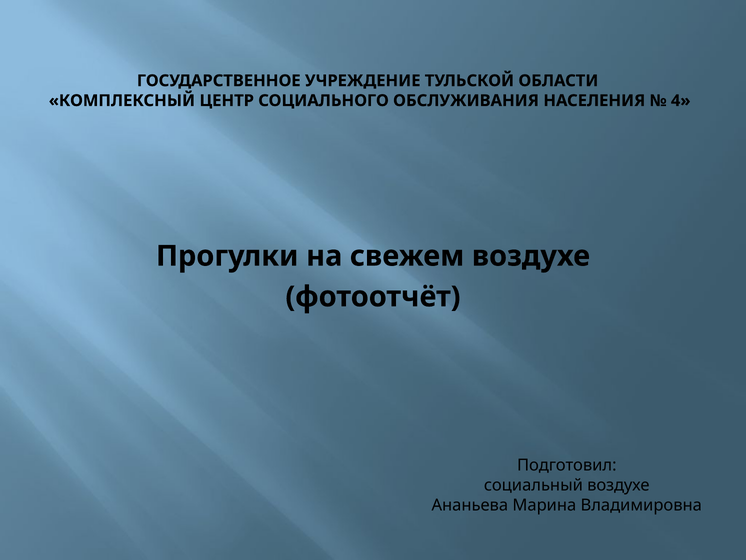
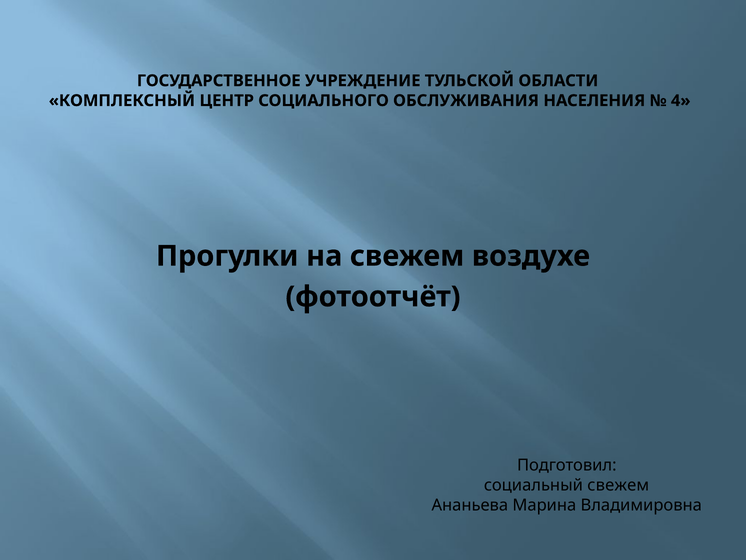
социальный воздухе: воздухе -> свежем
